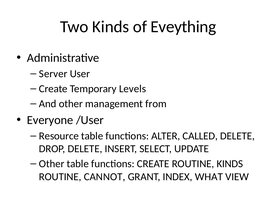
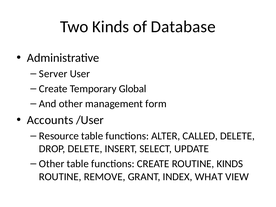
Eveything: Eveything -> Database
Levels: Levels -> Global
from: from -> form
Everyone: Everyone -> Accounts
CANNOT: CANNOT -> REMOVE
